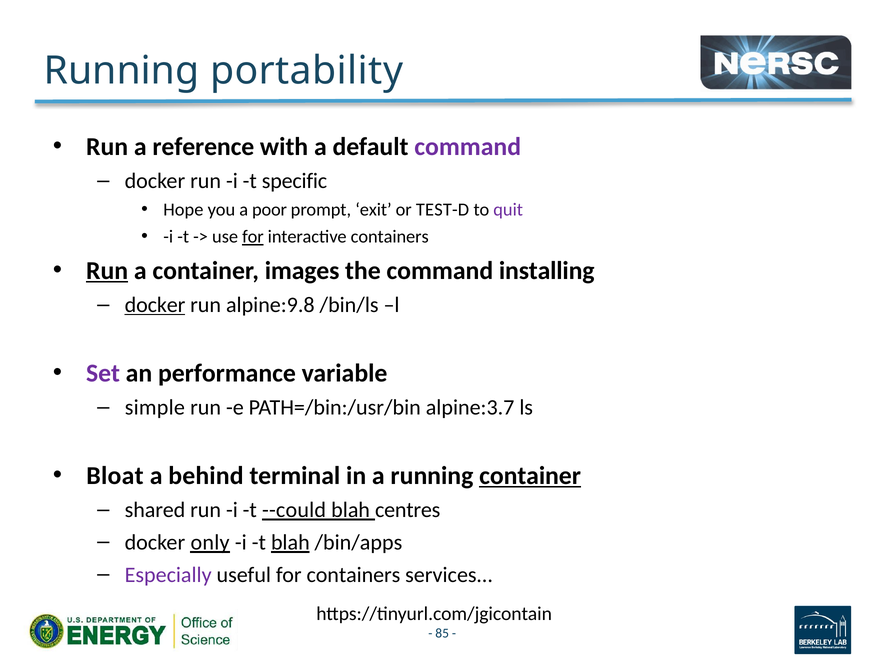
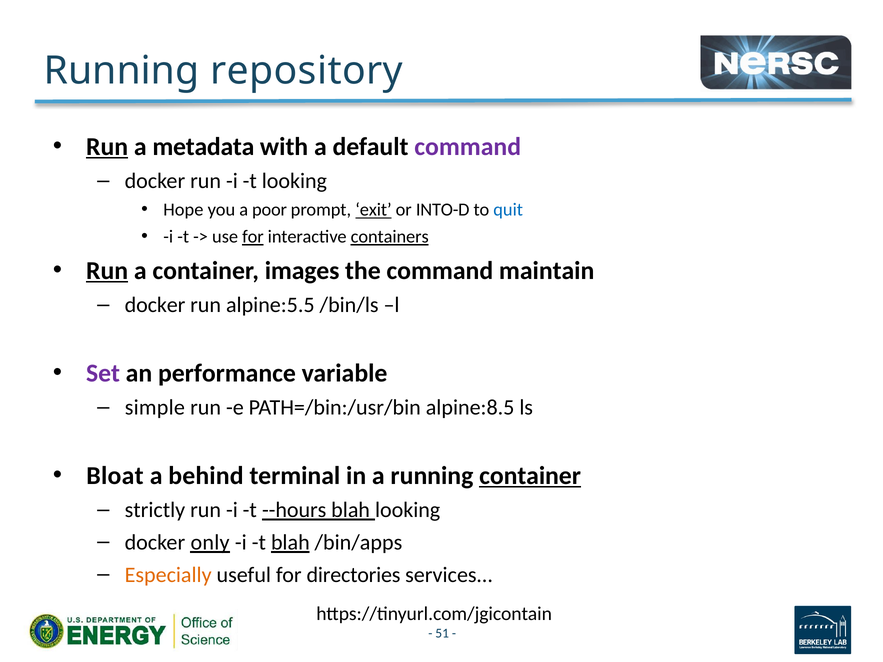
portability: portability -> repository
Run at (107, 147) underline: none -> present
reference: reference -> metadata
t specific: specific -> looking
exit underline: none -> present
TEST-D: TEST-D -> INTO-D
quit colour: purple -> blue
containers at (390, 237) underline: none -> present
installing: installing -> maintain
docker at (155, 305) underline: present -> none
alpine:9.8: alpine:9.8 -> alpine:5.5
alpine:3.7: alpine:3.7 -> alpine:8.5
shared: shared -> strictly
--could: --could -> --hours
blah centres: centres -> looking
Especially colour: purple -> orange
for containers: containers -> directories
85: 85 -> 51
